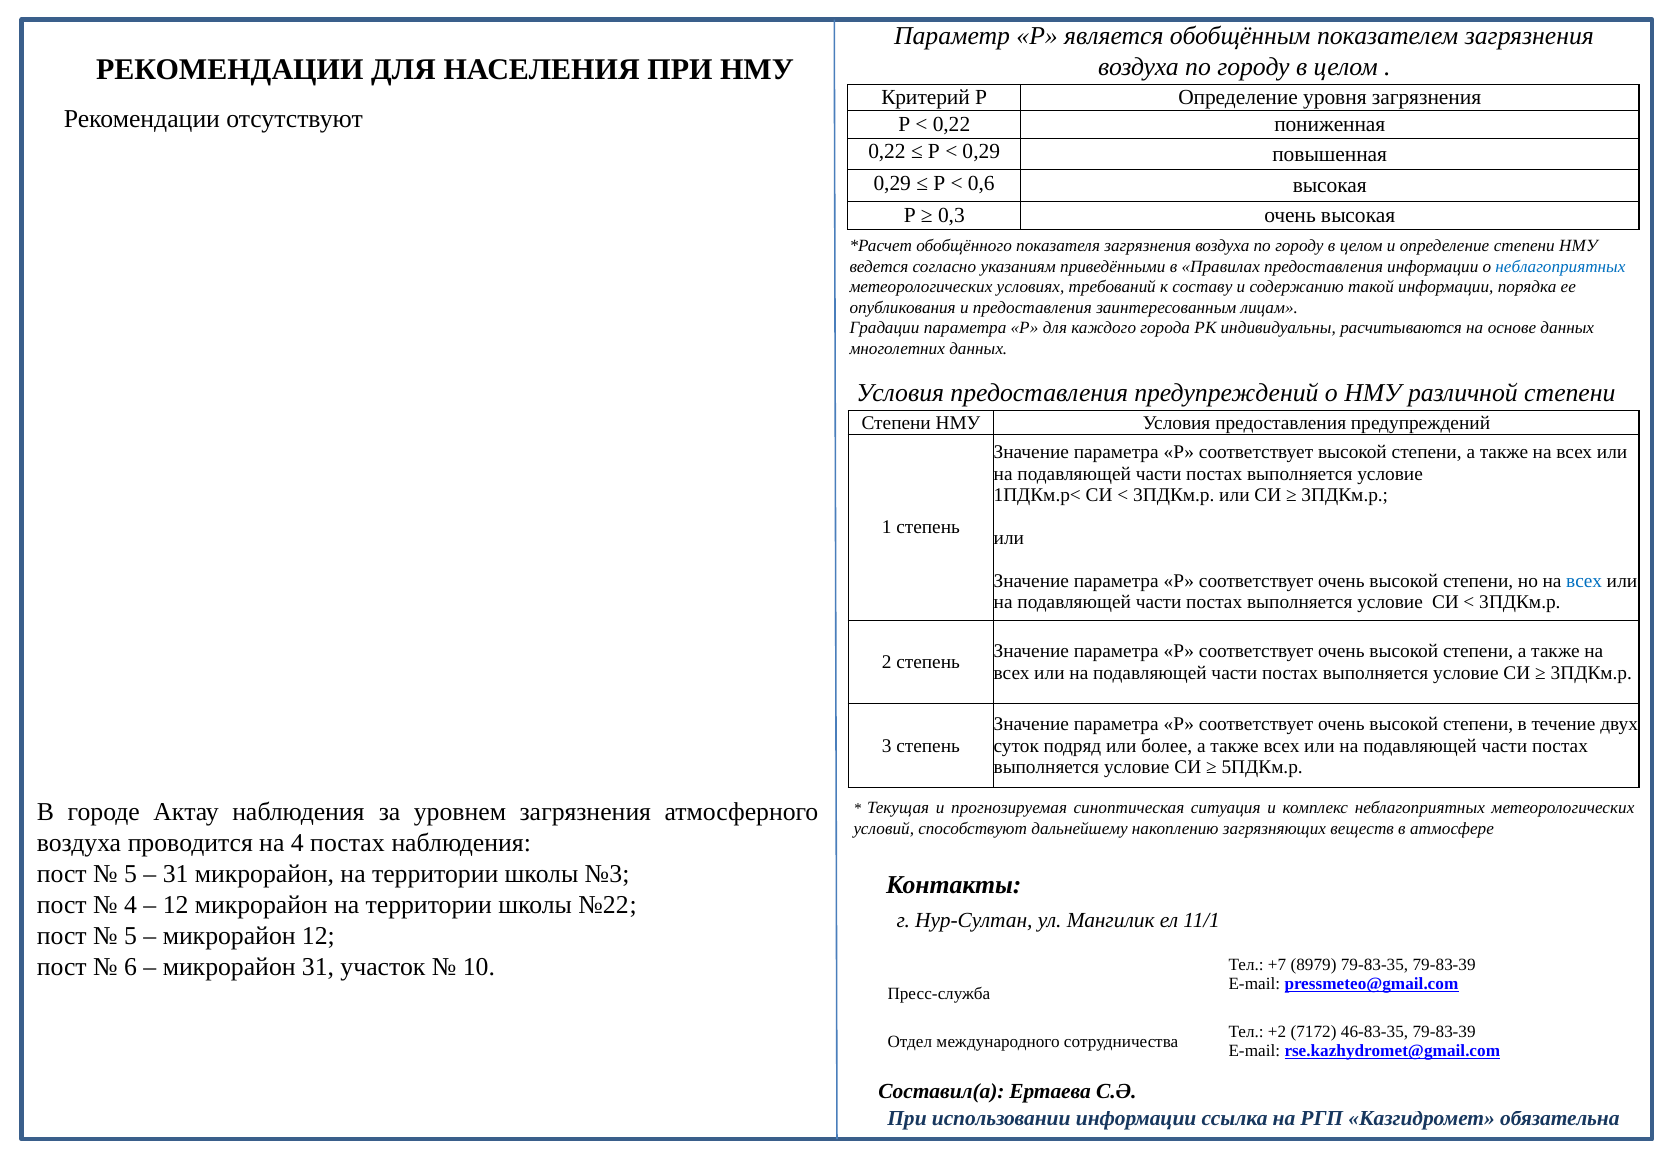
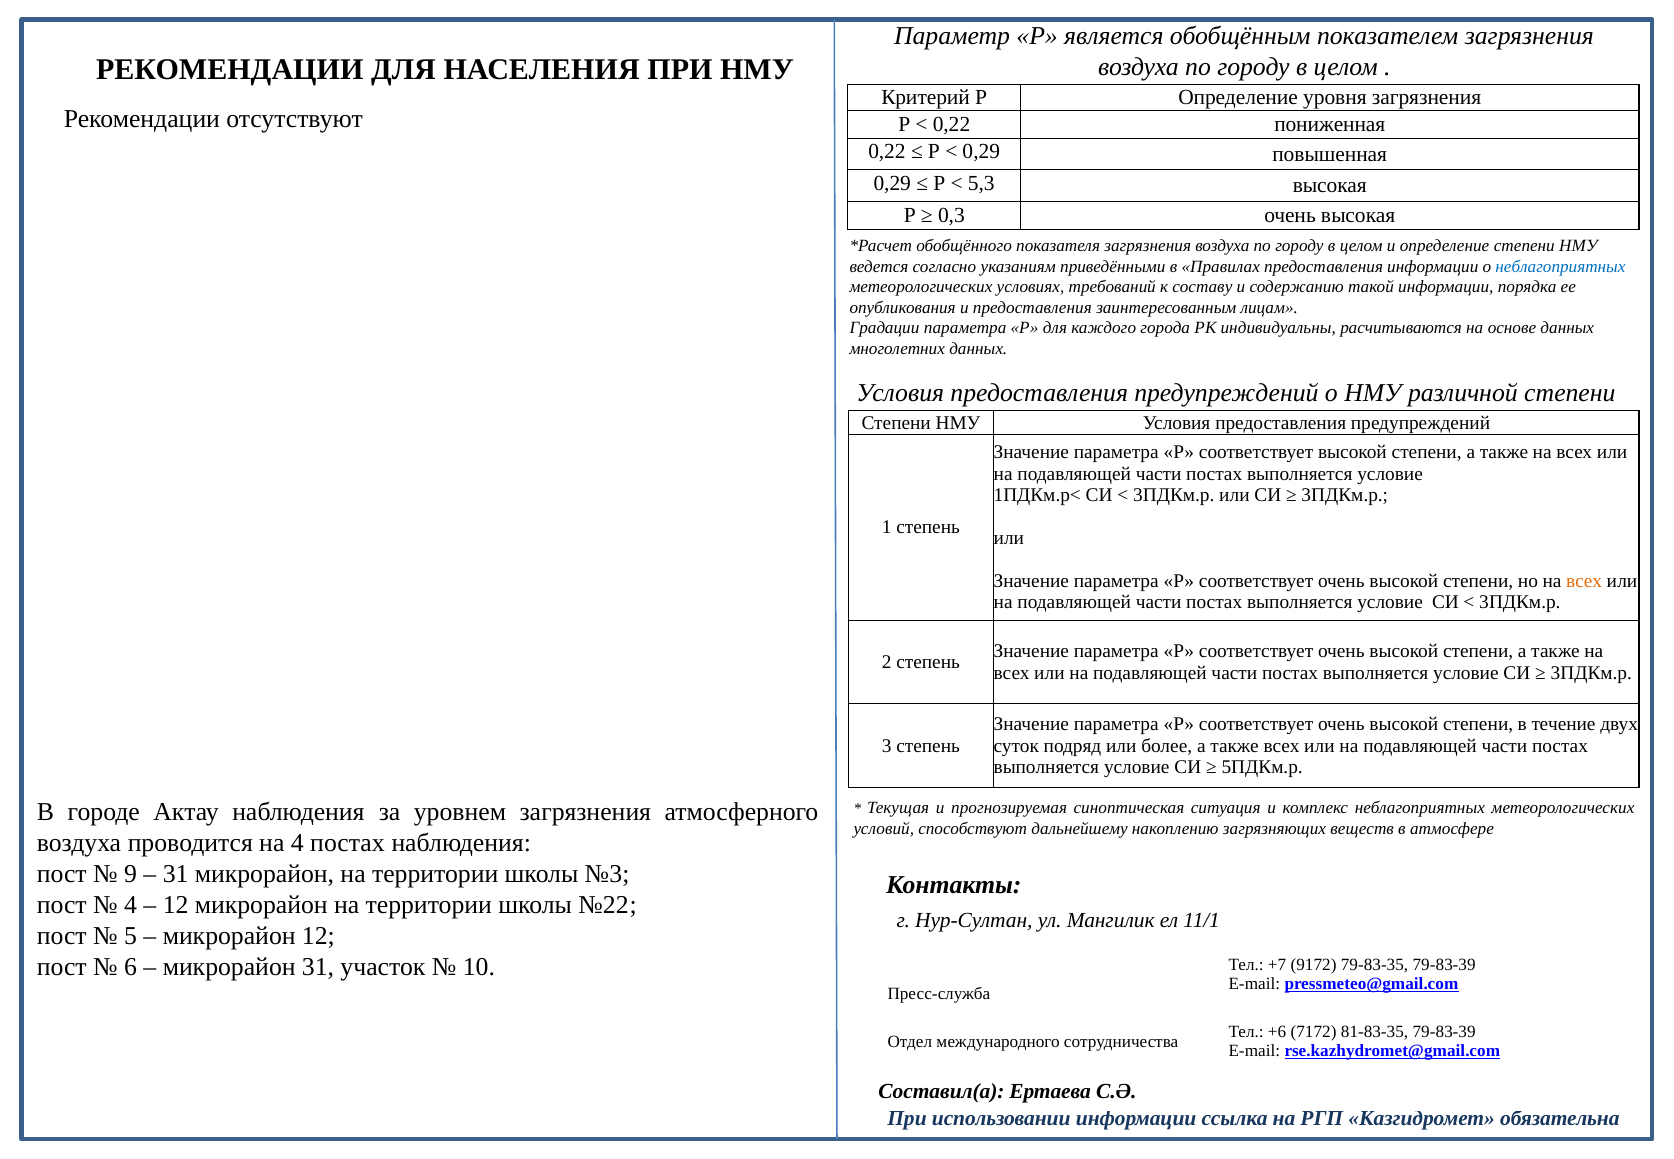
0,6: 0,6 -> 5,3
всех at (1584, 581) colour: blue -> orange
5 at (130, 874): 5 -> 9
8979: 8979 -> 9172
+2: +2 -> +6
46-83-35: 46-83-35 -> 81-83-35
